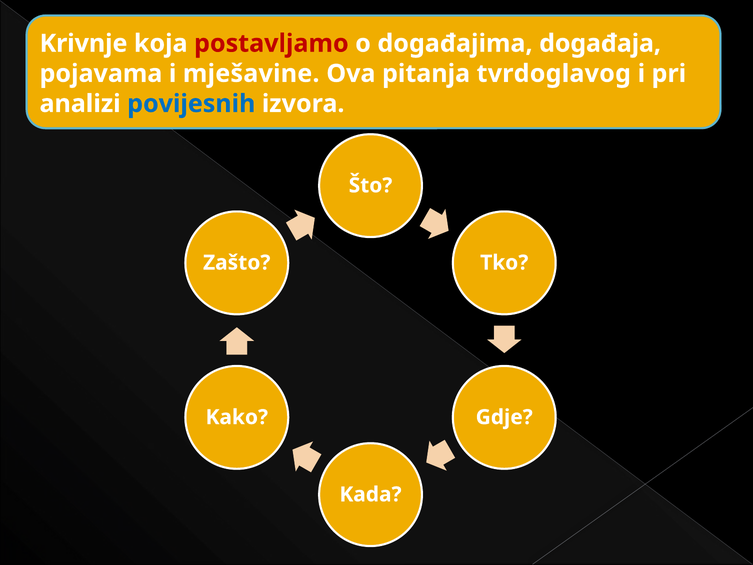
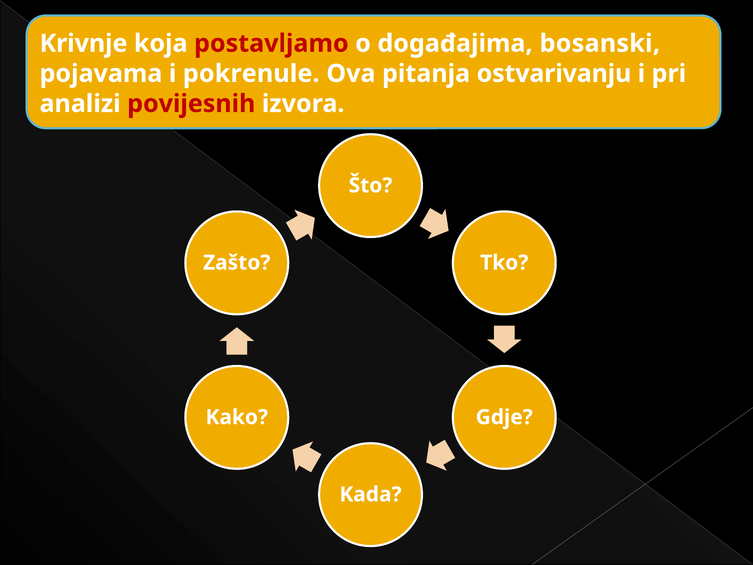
događaja: događaja -> bosanski
mješavine: mješavine -> pokrenule
tvrdoglavog: tvrdoglavog -> ostvarivanju
povijesnih colour: blue -> red
